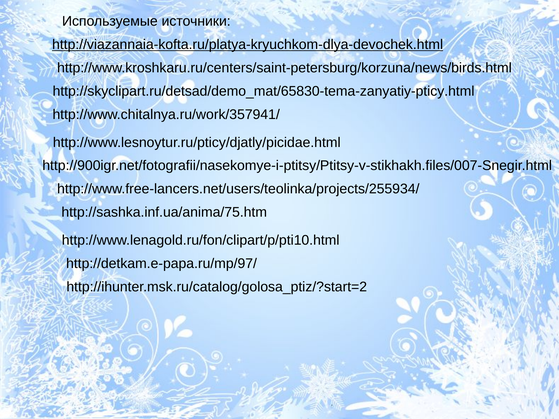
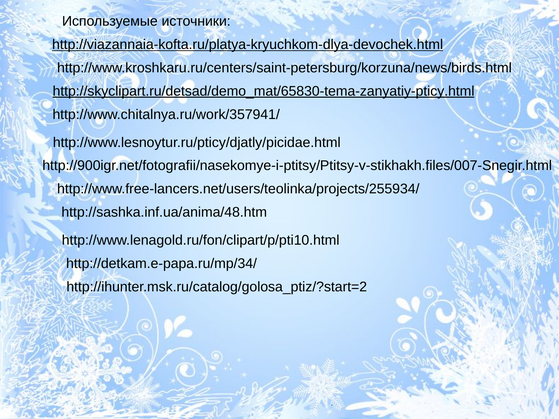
http://skyclipart.ru/detsad/demo_mat/65830-tema-zanyatiy-pticy.html underline: none -> present
http://sashka.inf.ua/anima/75.htm: http://sashka.inf.ua/anima/75.htm -> http://sashka.inf.ua/anima/48.htm
http://detkam.e-papa.ru/mp/97/: http://detkam.e-papa.ru/mp/97/ -> http://detkam.e-papa.ru/mp/34/
